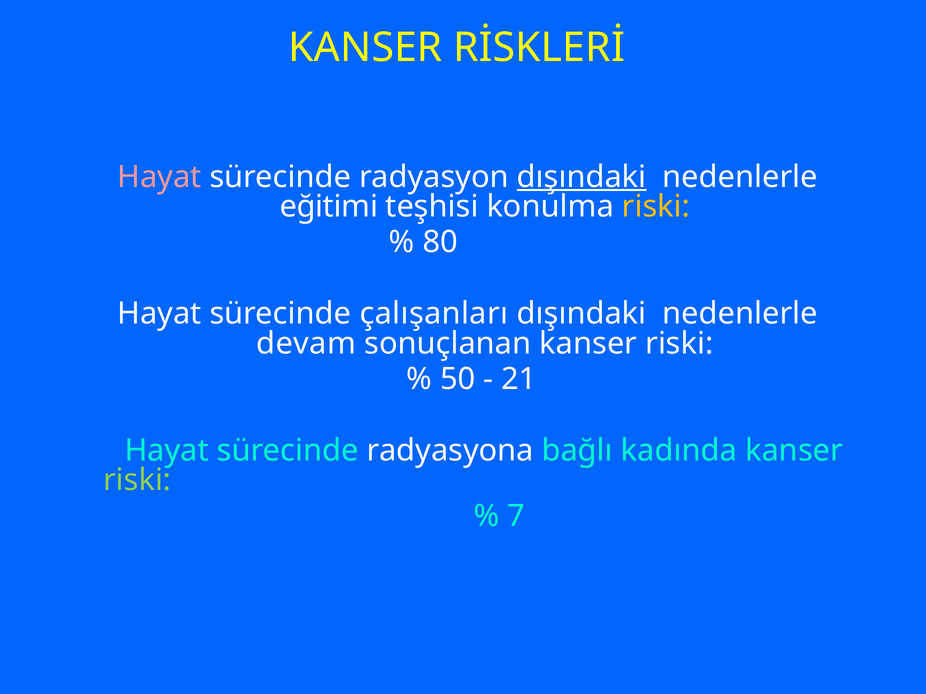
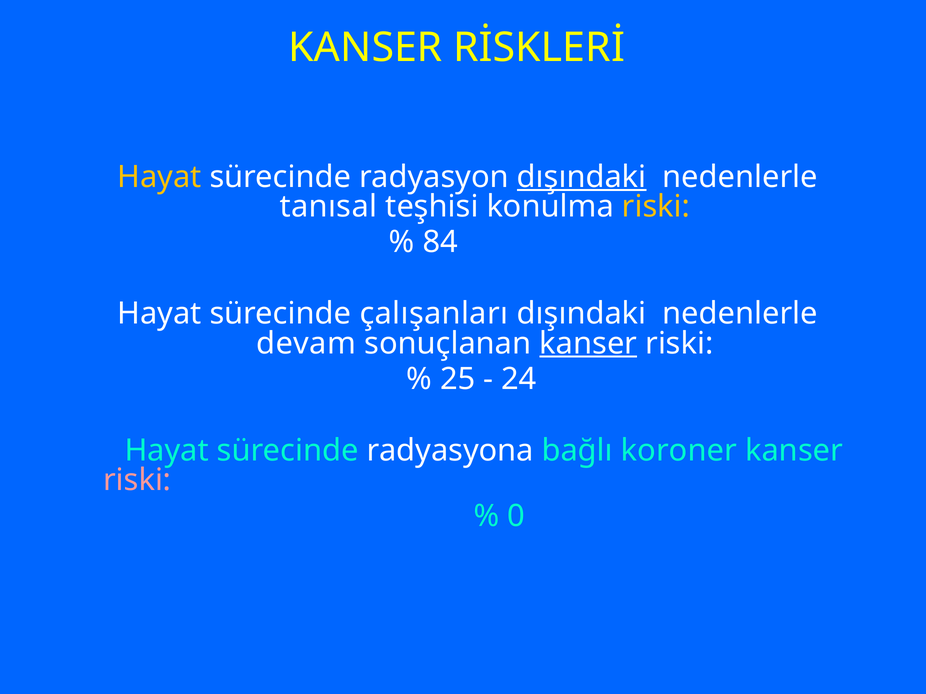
Hayat at (159, 177) colour: pink -> yellow
eğitimi: eğitimi -> tanısal
80: 80 -> 84
kanser at (588, 344) underline: none -> present
50: 50 -> 25
21: 21 -> 24
kadında: kadında -> koroner
riski at (137, 481) colour: light green -> pink
7: 7 -> 0
